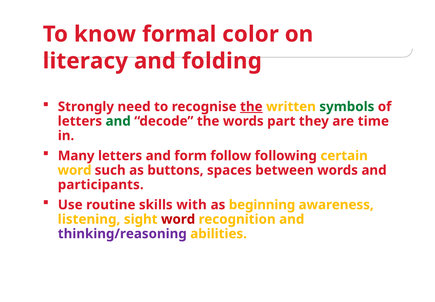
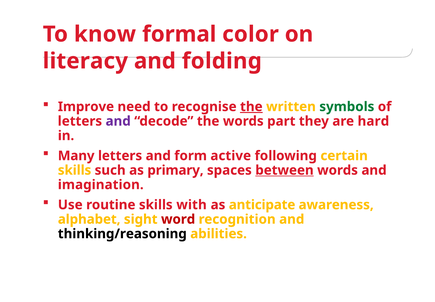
Strongly: Strongly -> Improve
and at (118, 121) colour: green -> purple
time: time -> hard
follow: follow -> active
word at (75, 170): word -> skills
buttons: buttons -> primary
between underline: none -> present
participants: participants -> imagination
beginning: beginning -> anticipate
listening: listening -> alphabet
thinking/reasoning colour: purple -> black
